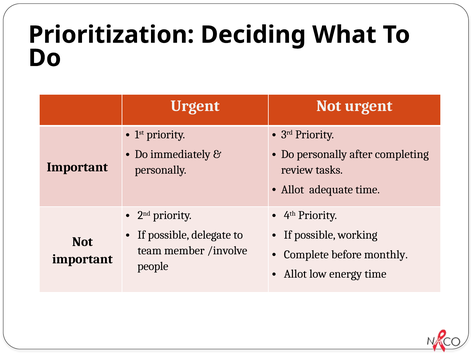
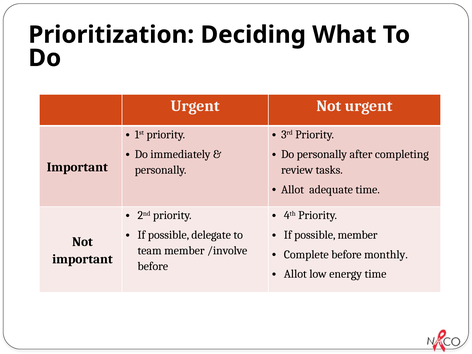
possible working: working -> member
people at (153, 266): people -> before
